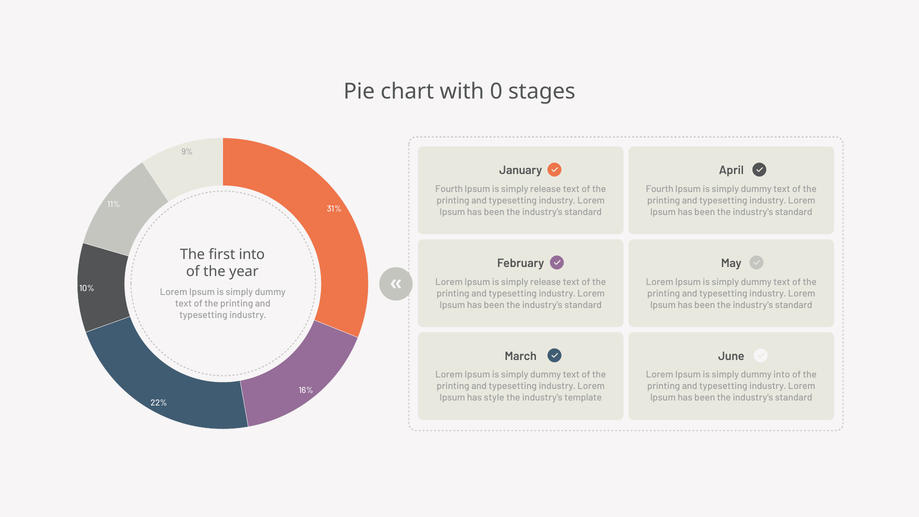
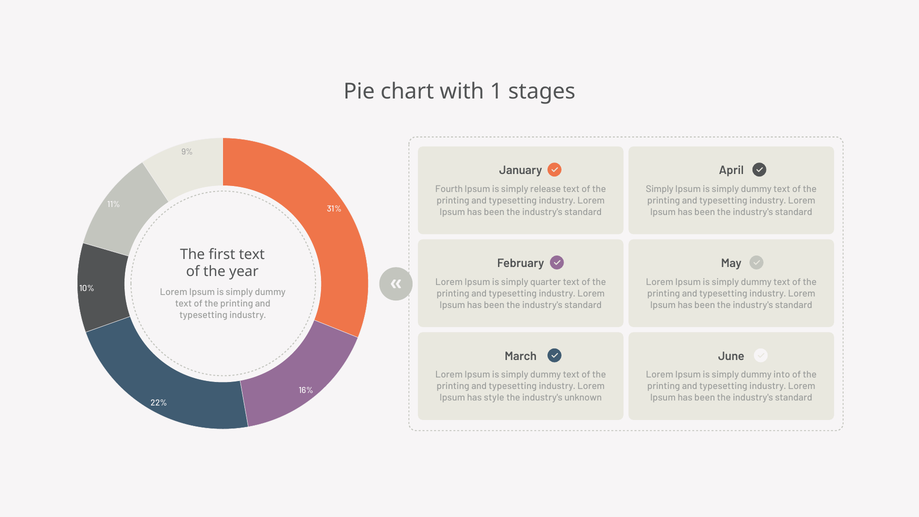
0: 0 -> 1
Fourth at (660, 189): Fourth -> Simply
first into: into -> text
release at (546, 282): release -> quarter
template: template -> unknown
